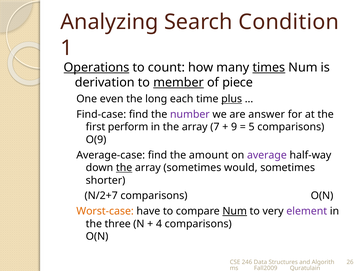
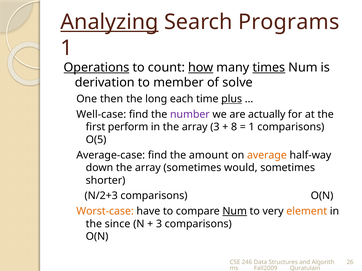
Analyzing underline: none -> present
Condition: Condition -> Programs
how underline: none -> present
member underline: present -> none
piece: piece -> solve
even: even -> then
Find-case: Find-case -> Well-case
answer: answer -> actually
array 7: 7 -> 3
9: 9 -> 8
5 at (252, 127): 5 -> 1
O(9: O(9 -> O(5
average colour: purple -> orange
the at (124, 168) underline: present -> none
N/2+7: N/2+7 -> N/2+3
element colour: purple -> orange
three: three -> since
4 at (159, 224): 4 -> 3
